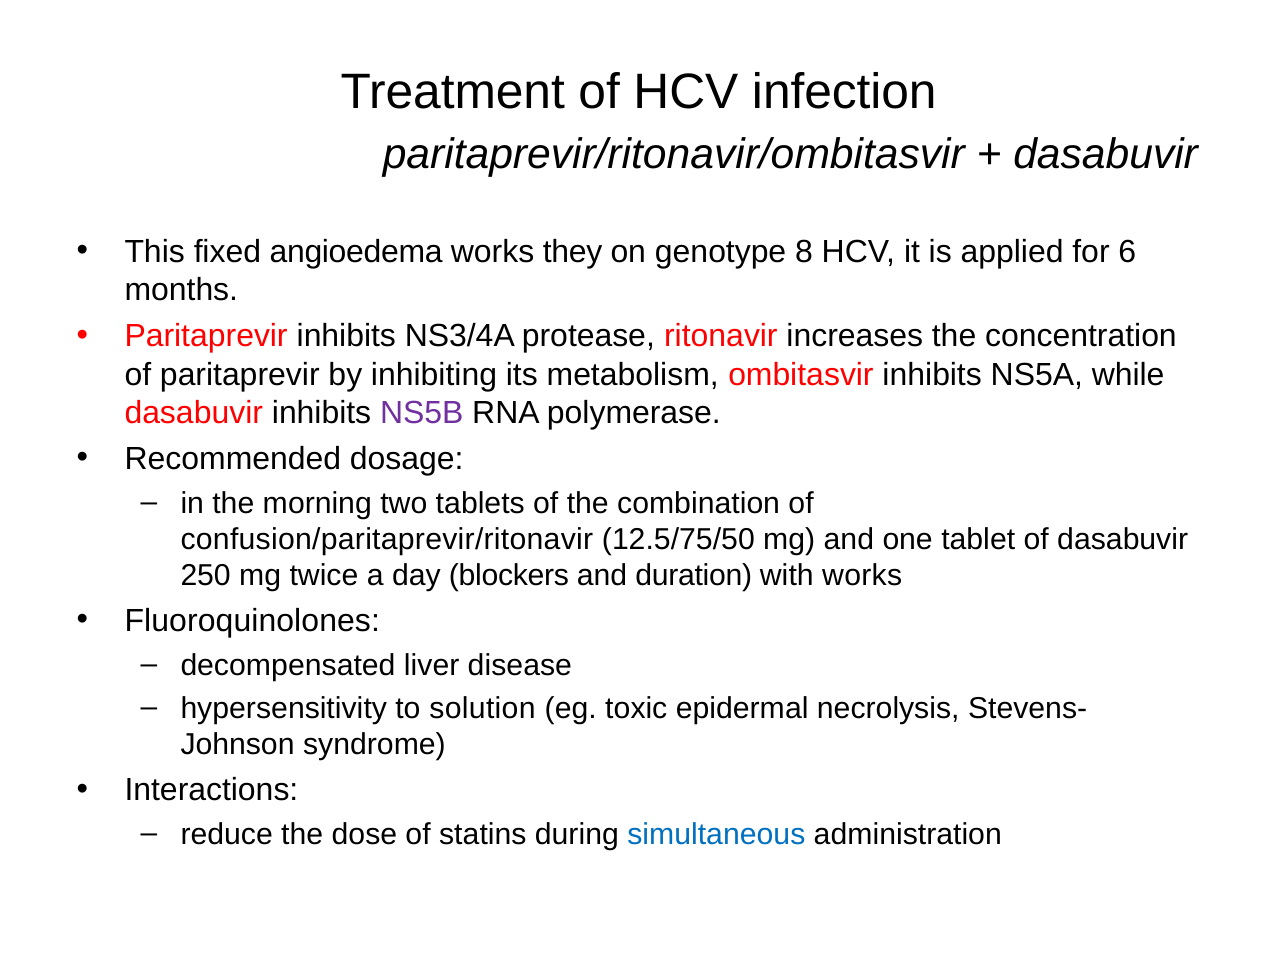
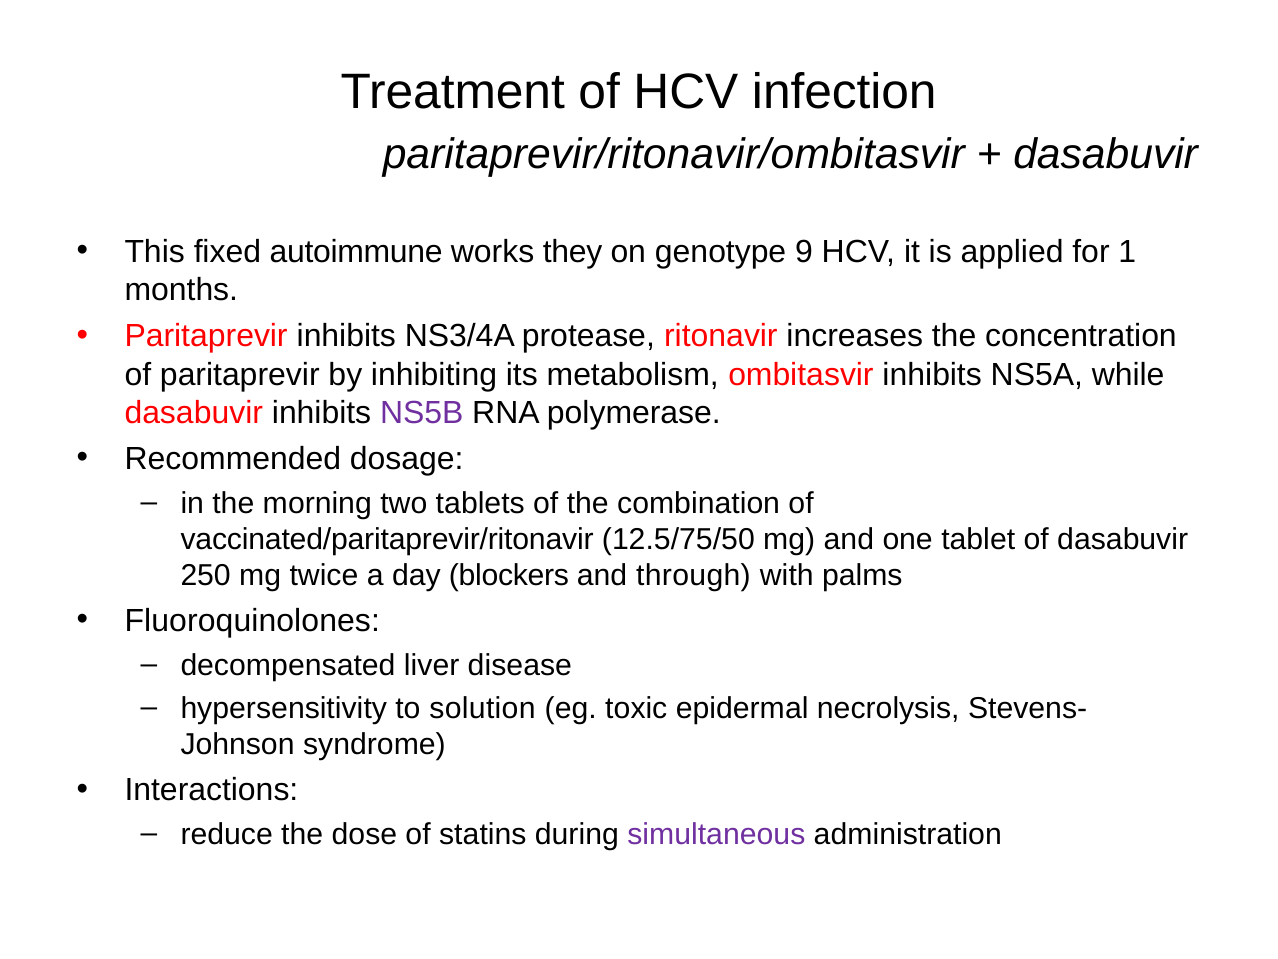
angioedema: angioedema -> autoimmune
8: 8 -> 9
6: 6 -> 1
confusion/paritaprevir/ritonavir: confusion/paritaprevir/ritonavir -> vaccinated/paritaprevir/ritonavir
duration: duration -> through
with works: works -> palms
simultaneous colour: blue -> purple
